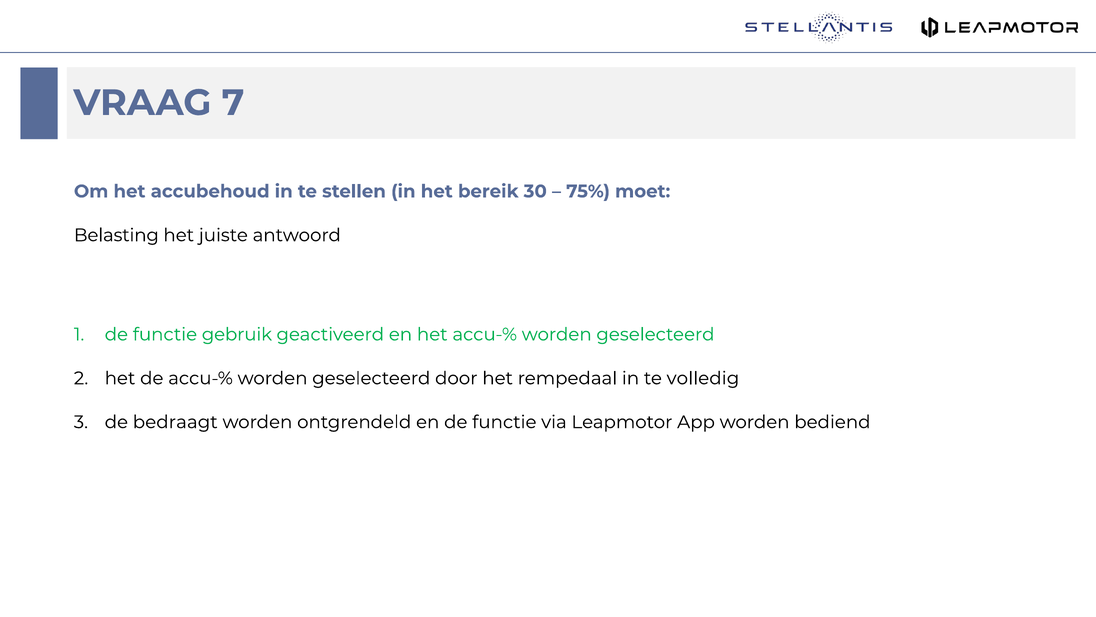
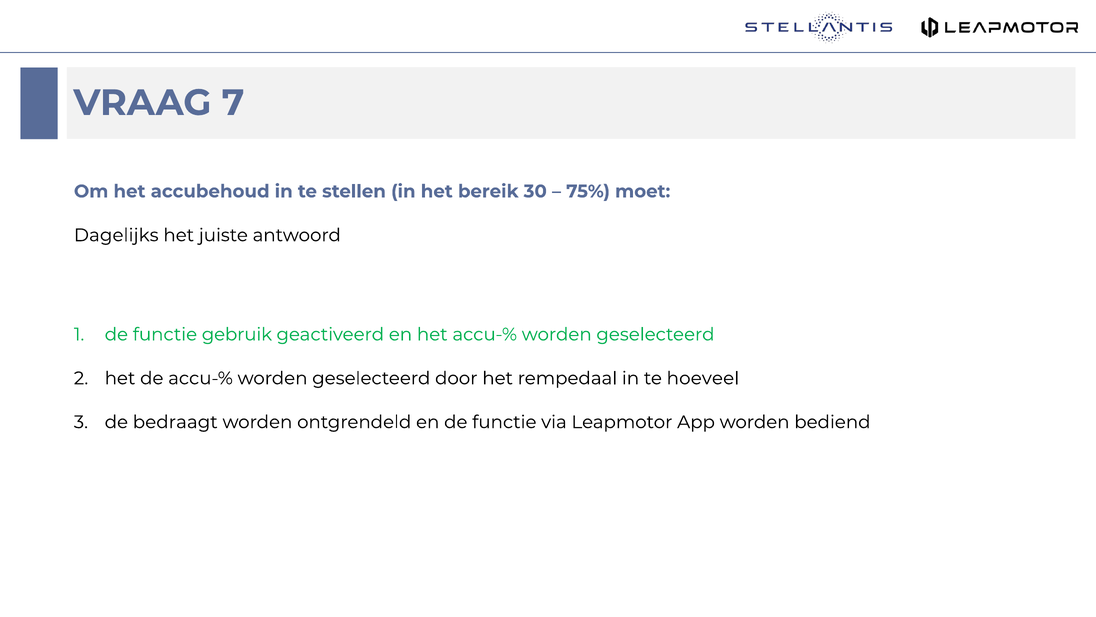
Belasting: Belasting -> Dagelijks
volledig: volledig -> hoeveel
